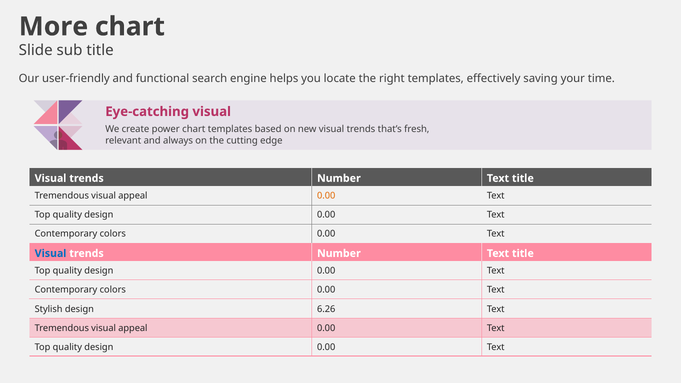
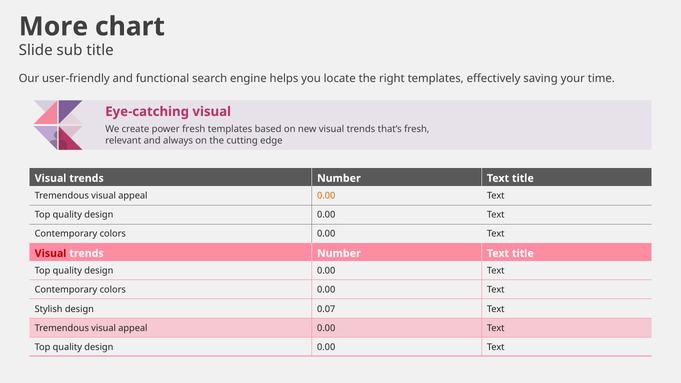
power chart: chart -> fresh
Visual at (51, 253) colour: blue -> red
6.26: 6.26 -> 0.07
